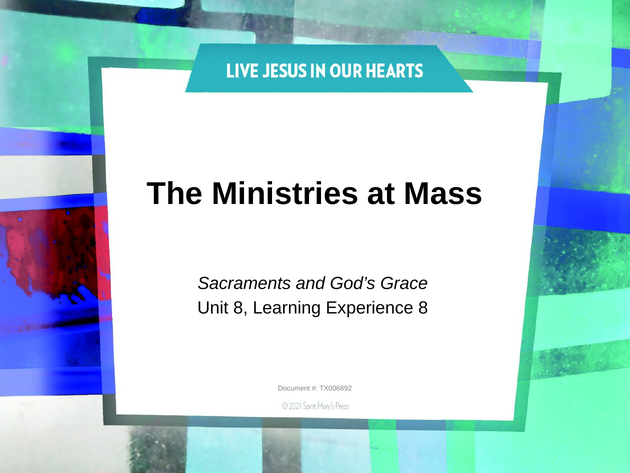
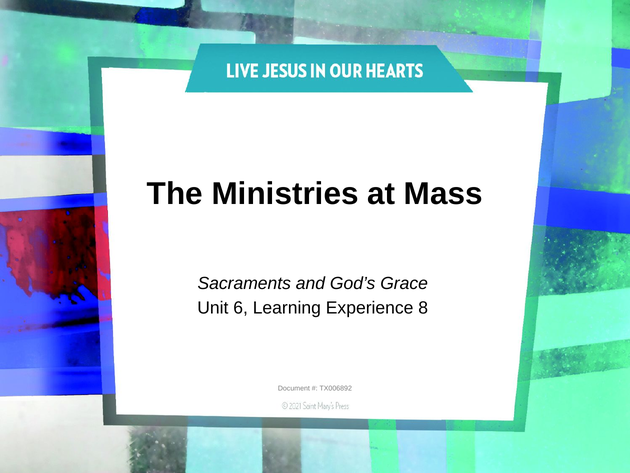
Unit 8: 8 -> 6
